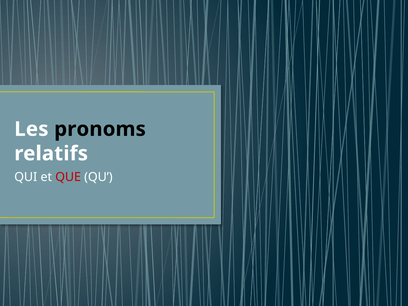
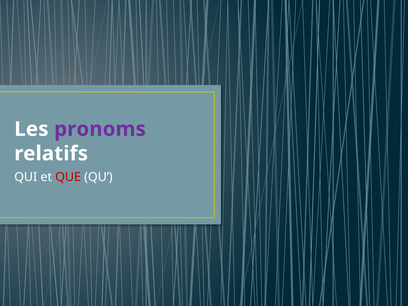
pronoms colour: black -> purple
